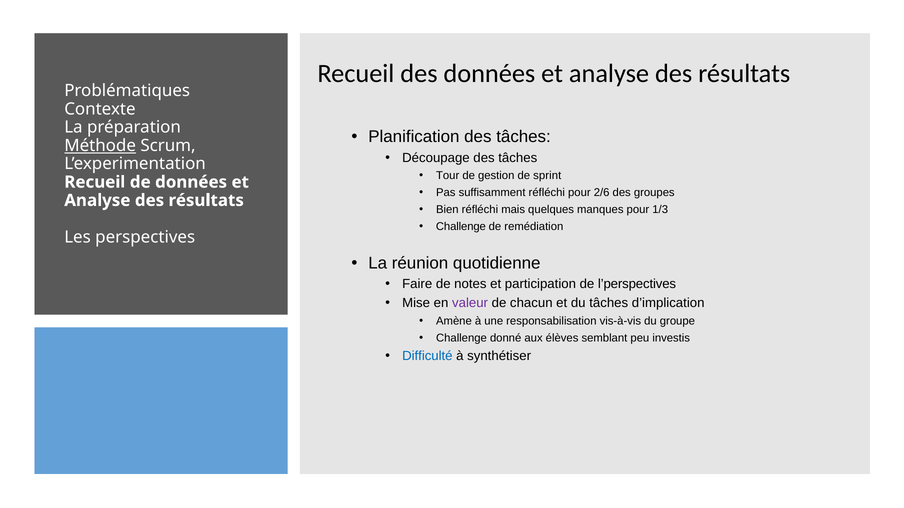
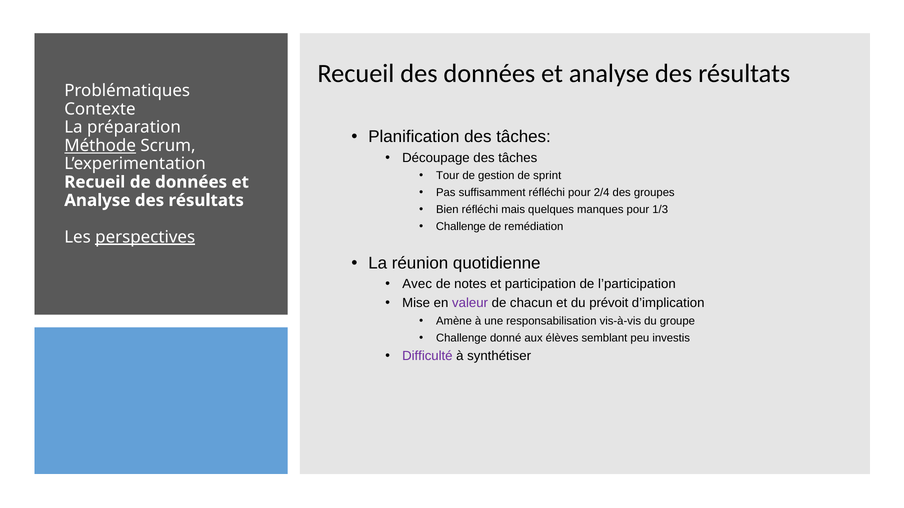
2/6: 2/6 -> 2/4
perspectives underline: none -> present
Faire: Faire -> Avec
l’perspectives: l’perspectives -> l’participation
du tâches: tâches -> prévoit
Difficulté colour: blue -> purple
